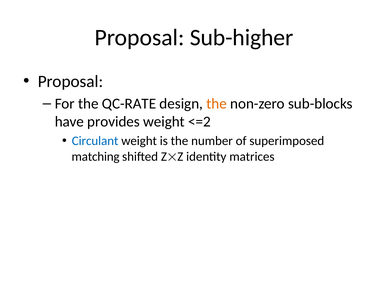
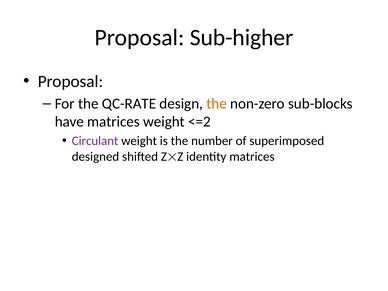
have provides: provides -> matrices
Circulant colour: blue -> purple
matching: matching -> designed
